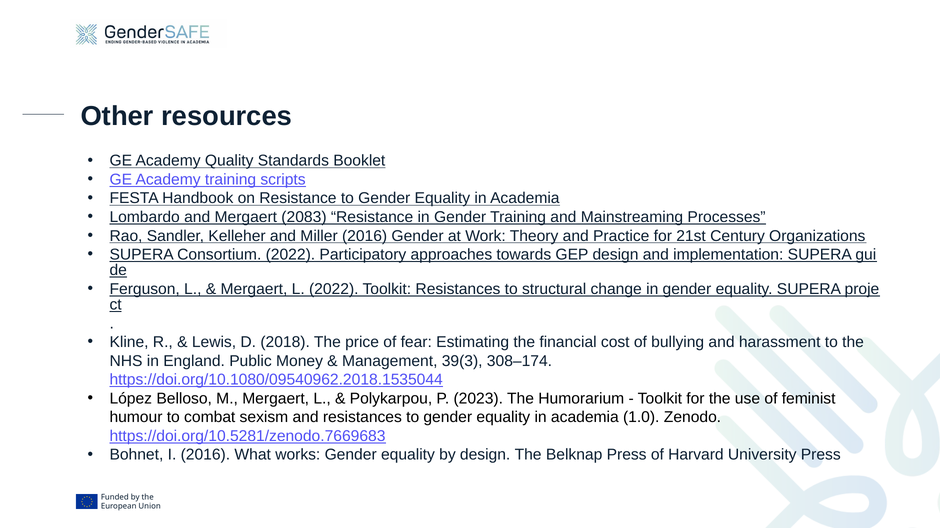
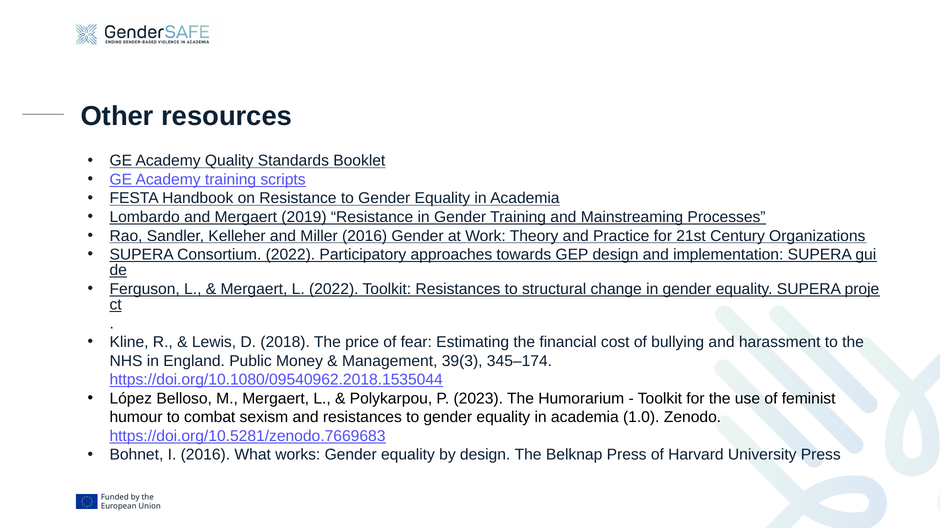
2083: 2083 -> 2019
308–174: 308–174 -> 345–174
